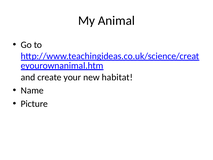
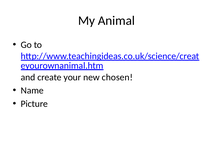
habitat: habitat -> chosen
